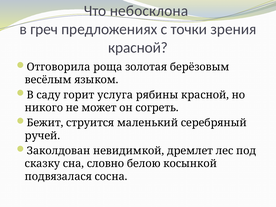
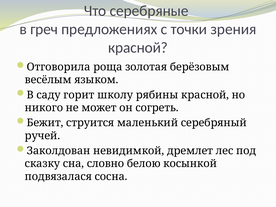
небосклона: небосклона -> серебряные
услуга: услуга -> школу
